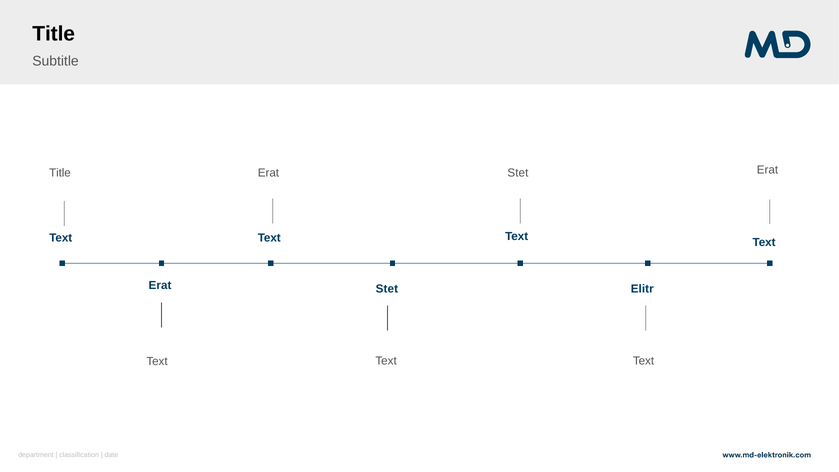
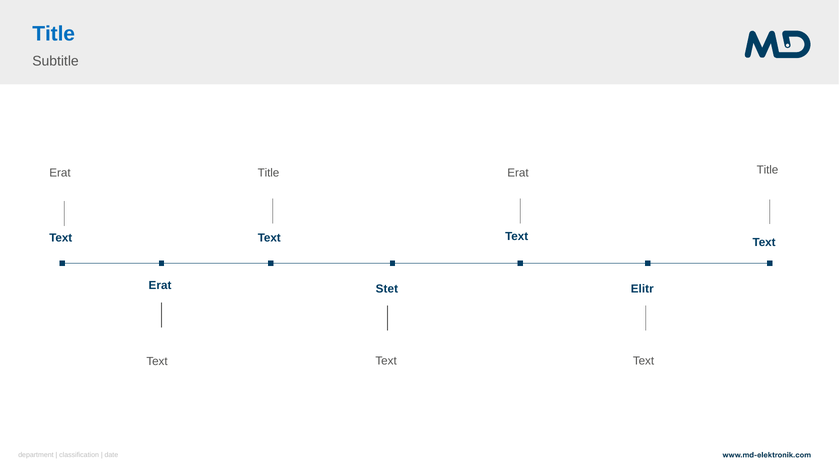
Title at (54, 34) colour: black -> blue
Erat at (767, 170): Erat -> Title
Title at (60, 173): Title -> Erat
Erat at (268, 173): Erat -> Title
Stet at (518, 173): Stet -> Erat
